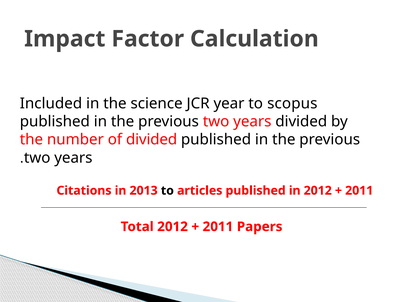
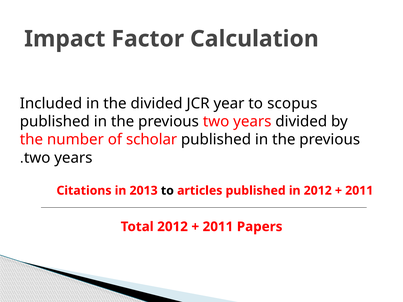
the science: science -> divided
of divided: divided -> scholar
